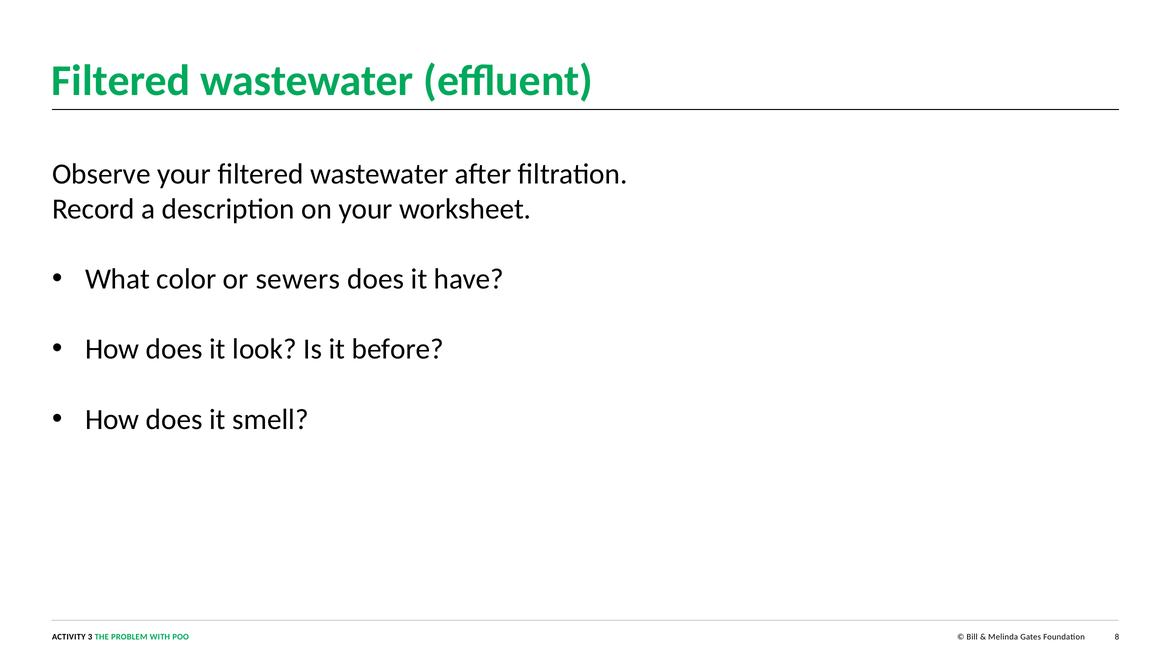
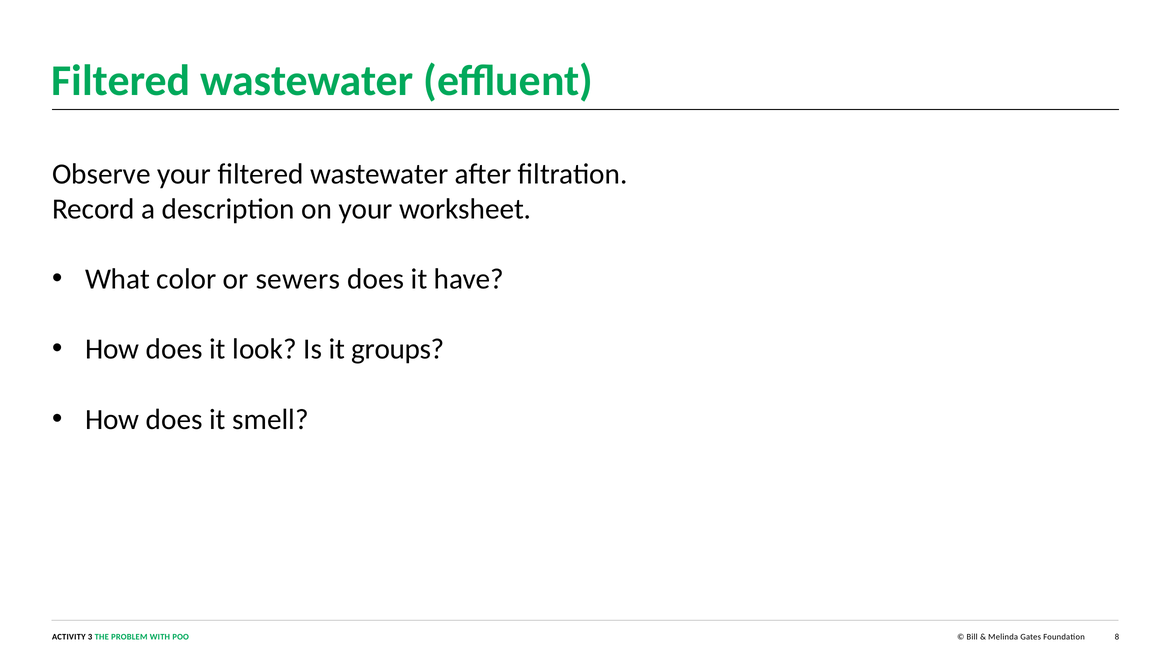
before: before -> groups
